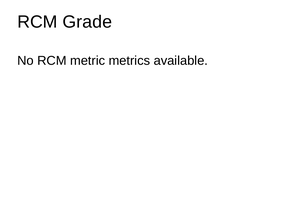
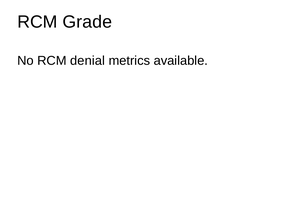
metric: metric -> denial
